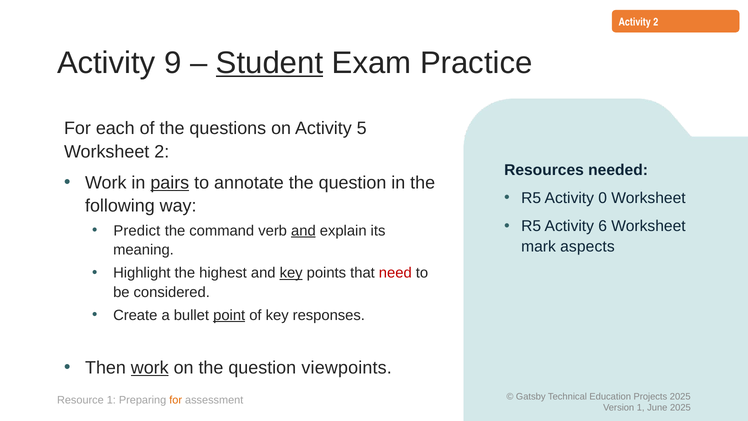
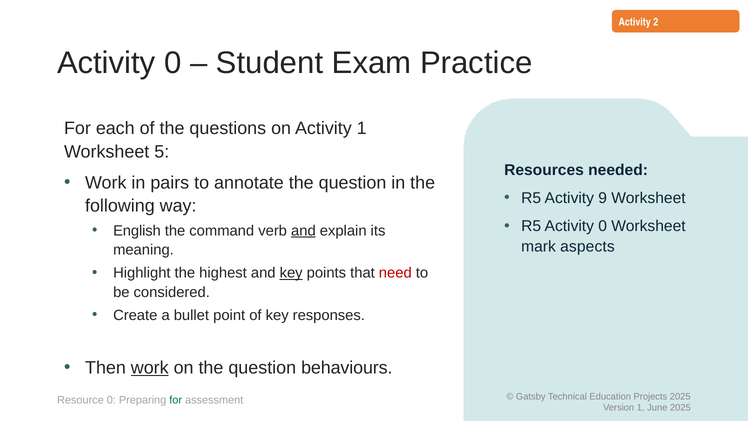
9 at (173, 63): 9 -> 0
Student underline: present -> none
Activity 5: 5 -> 1
Worksheet 2: 2 -> 5
pairs underline: present -> none
0: 0 -> 9
R5 Activity 6: 6 -> 0
Predict: Predict -> English
point underline: present -> none
viewpoints: viewpoints -> behaviours
Resource 1: 1 -> 0
for at (176, 400) colour: orange -> green
